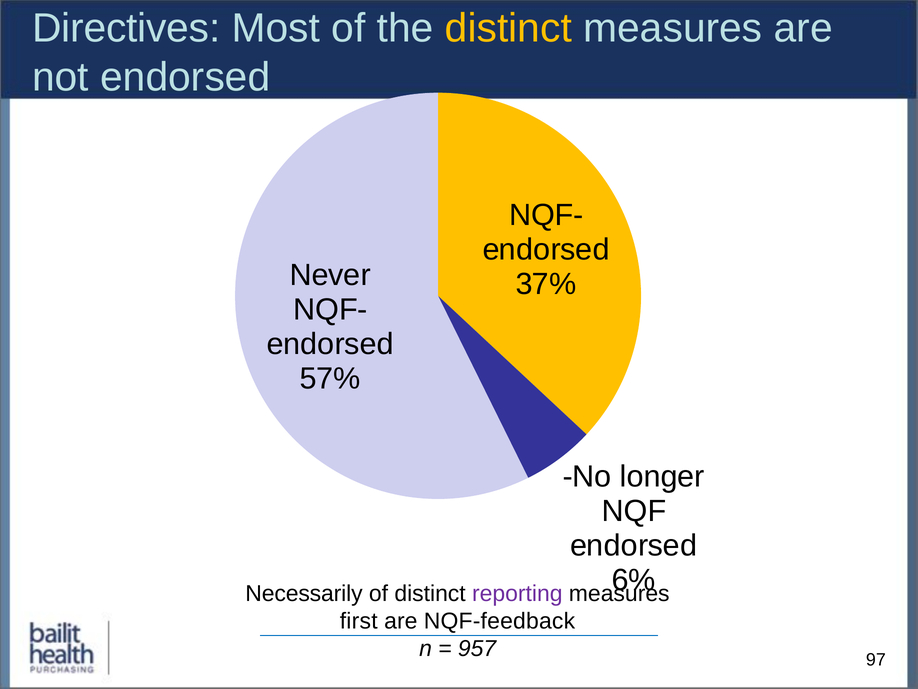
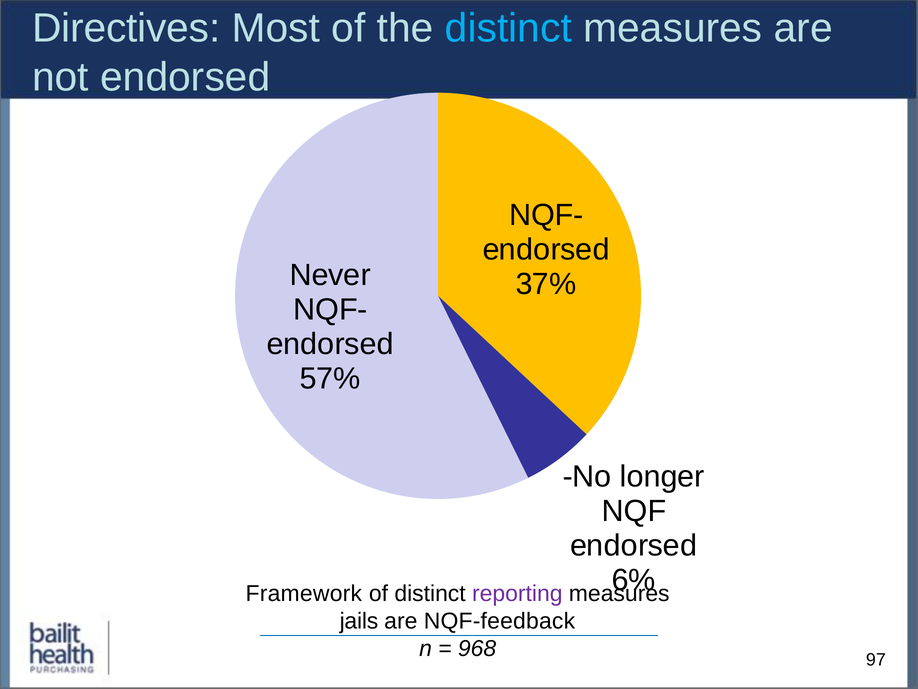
distinct at (508, 28) colour: yellow -> light blue
Necessarily: Necessarily -> Framework
first: first -> jails
957: 957 -> 968
